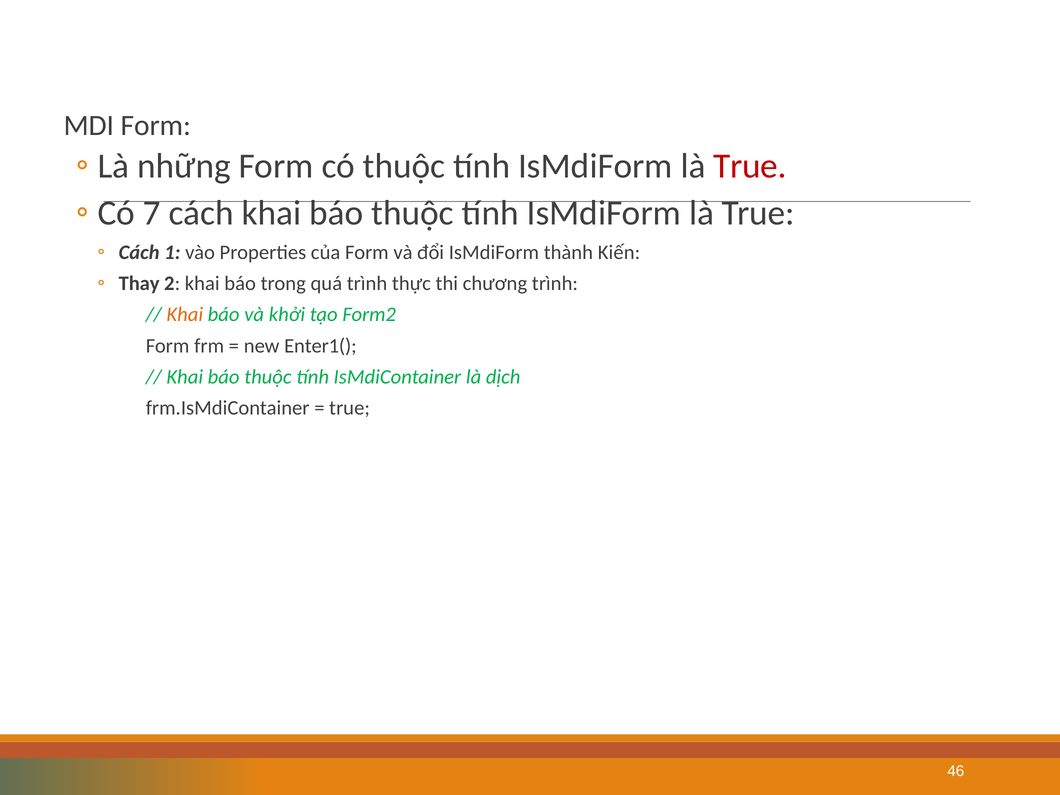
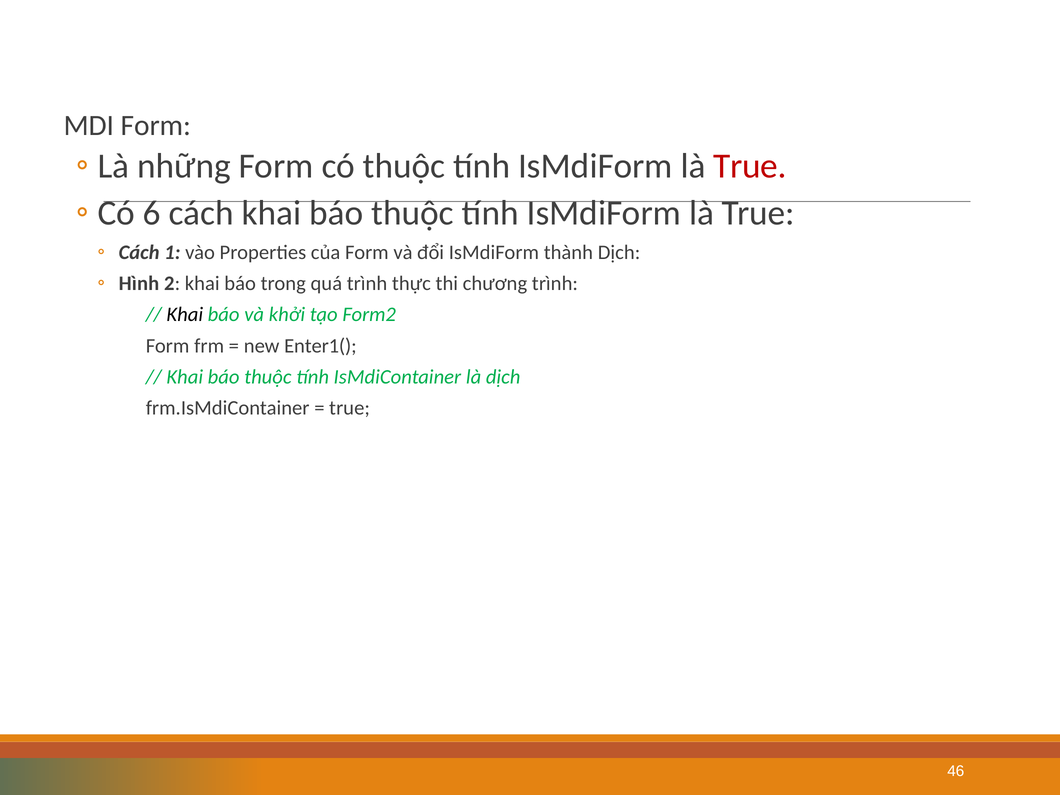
7: 7 -> 6
thành Kiến: Kiến -> Dịch
Thay: Thay -> Hình
Khai at (185, 315) colour: orange -> black
